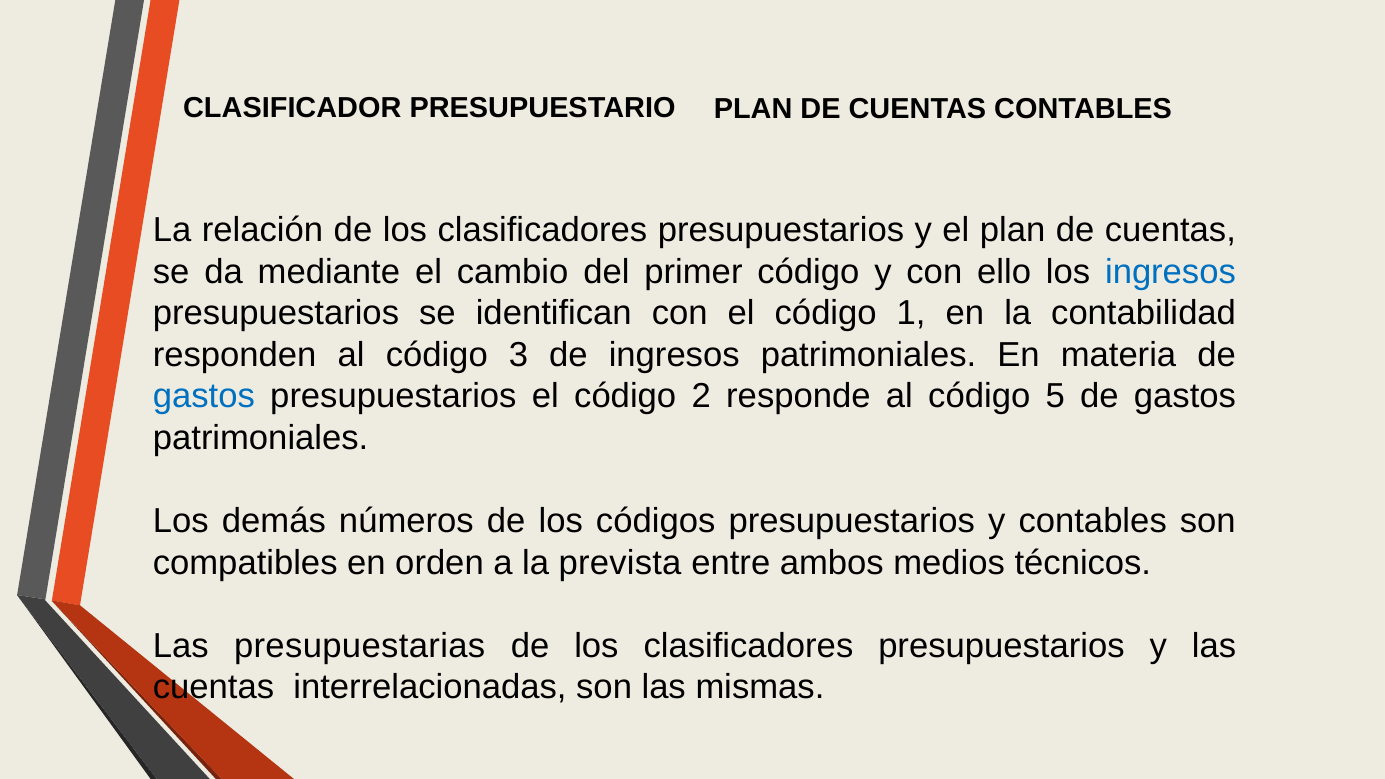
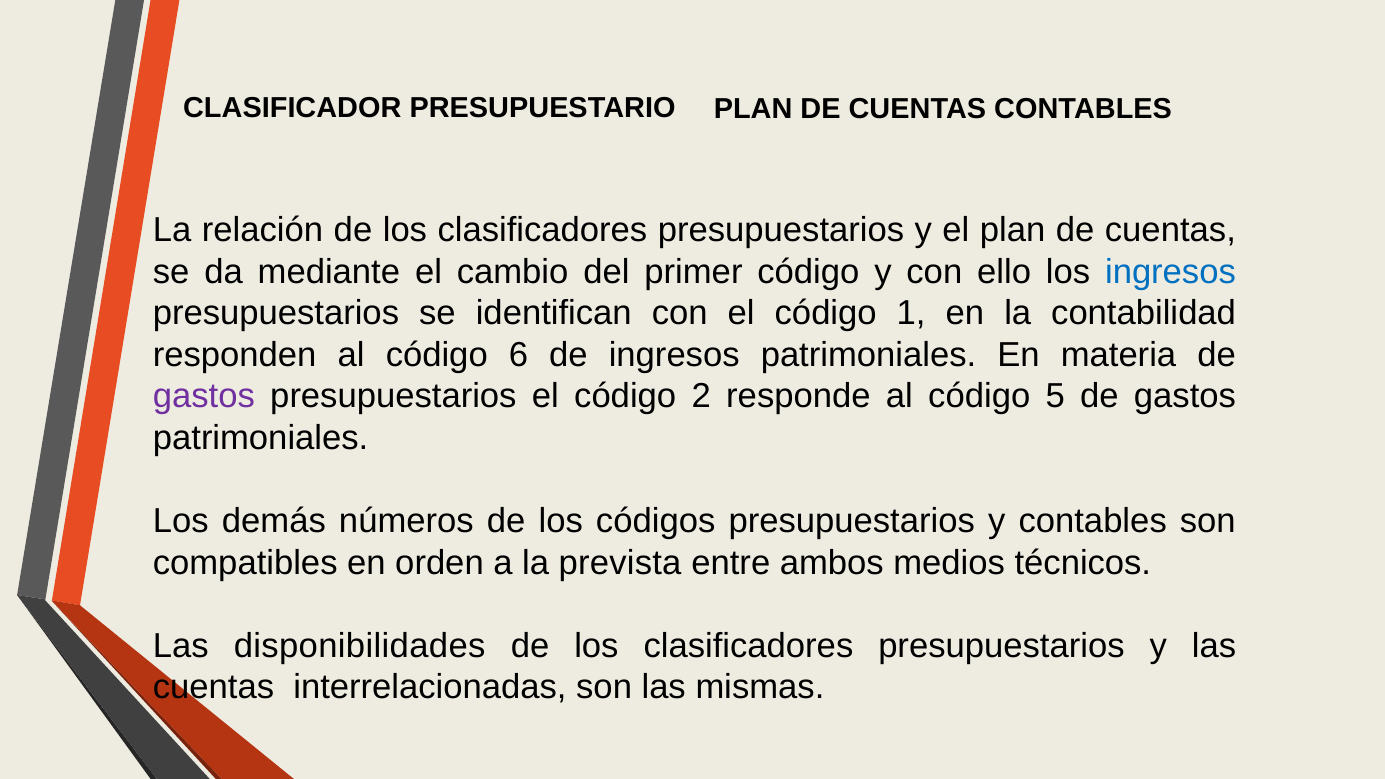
3: 3 -> 6
gastos at (204, 397) colour: blue -> purple
presupuestarias: presupuestarias -> disponibilidades
